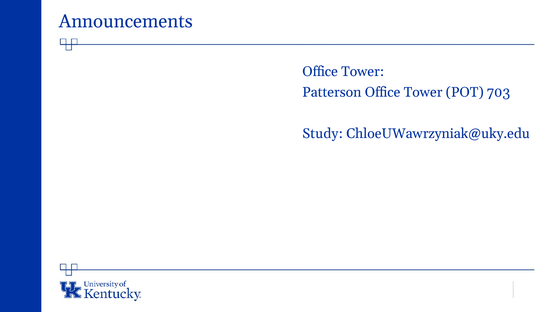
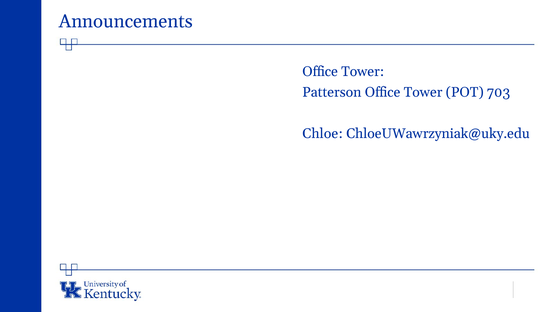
Study: Study -> Chloe
